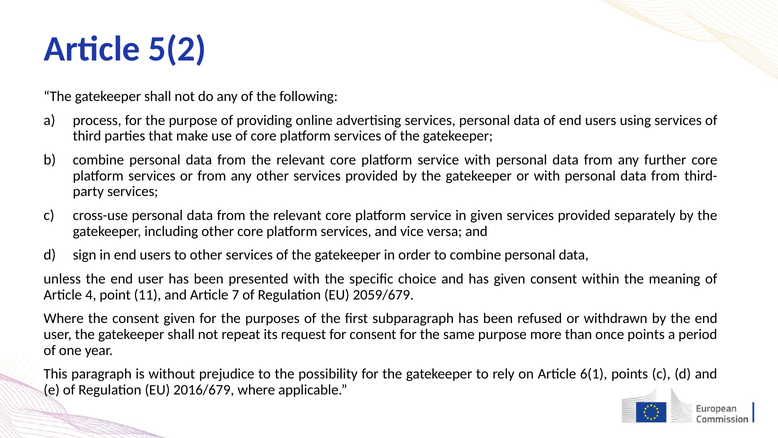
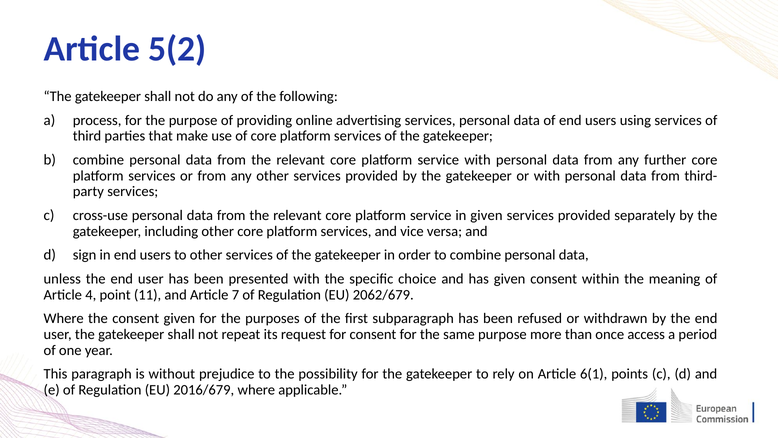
2059/679: 2059/679 -> 2062/679
once points: points -> access
